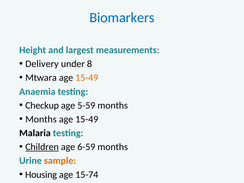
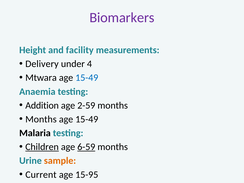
Biomarkers colour: blue -> purple
largest: largest -> facility
8: 8 -> 4
15-49 at (87, 78) colour: orange -> blue
Checkup: Checkup -> Addition
5-59: 5-59 -> 2-59
6-59 underline: none -> present
Housing: Housing -> Current
15-74: 15-74 -> 15-95
